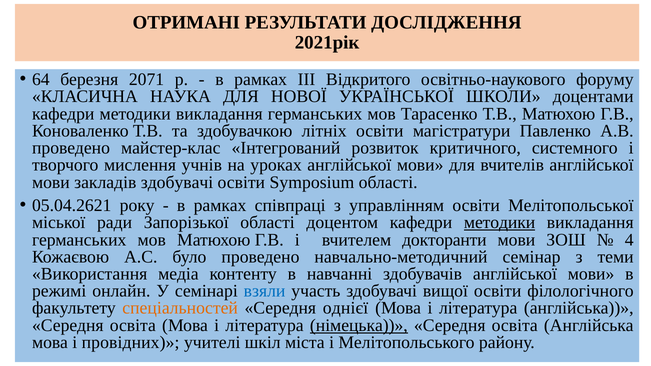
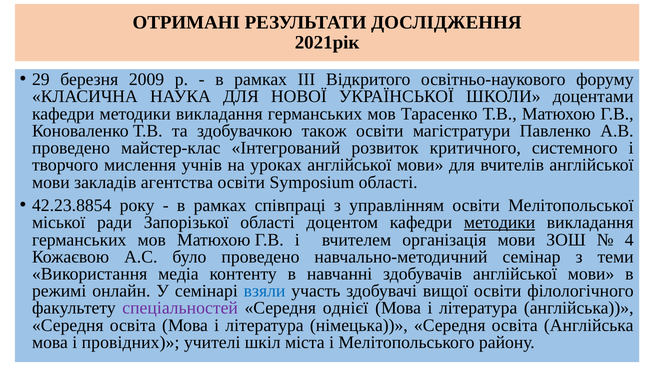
64: 64 -> 29
2071: 2071 -> 2009
літніх: літніх -> також
закладів здобувачі: здобувачі -> агентства
05.04.2621: 05.04.2621 -> 42.23.8854
докторанти: докторанти -> організація
спеціальностей colour: orange -> purple
німецька underline: present -> none
